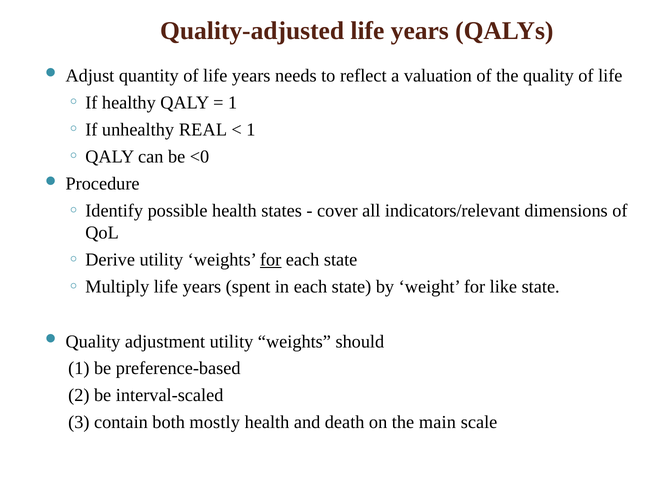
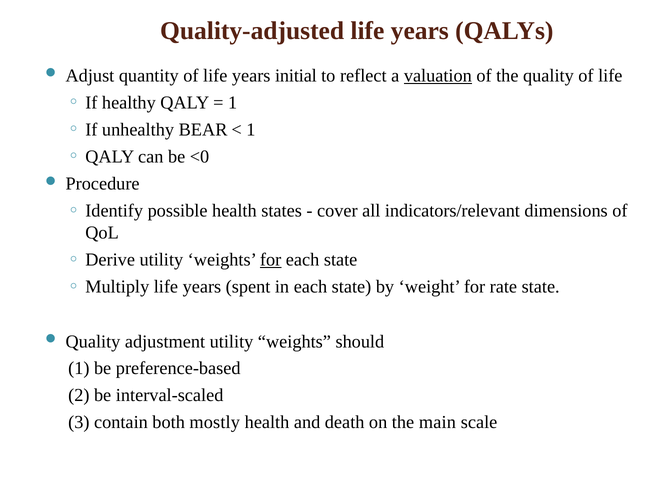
needs: needs -> initial
valuation underline: none -> present
REAL: REAL -> BEAR
like: like -> rate
